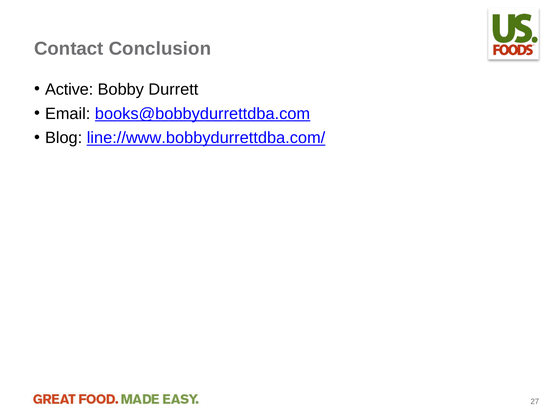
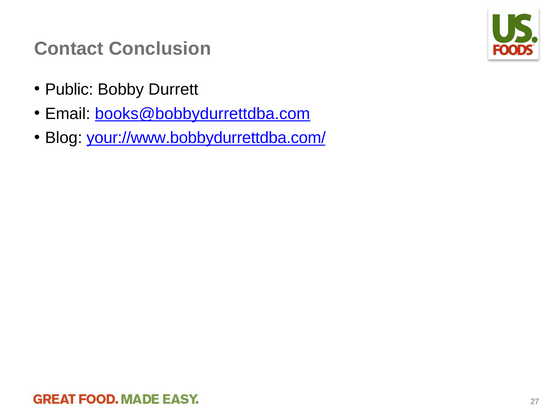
Active: Active -> Public
line://www.bobbydurrettdba.com/: line://www.bobbydurrettdba.com/ -> your://www.bobbydurrettdba.com/
